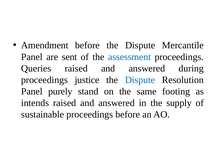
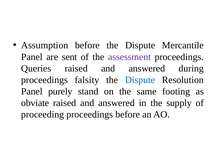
Amendment: Amendment -> Assumption
assessment colour: blue -> purple
justice: justice -> falsity
intends: intends -> obviate
sustainable: sustainable -> proceeding
